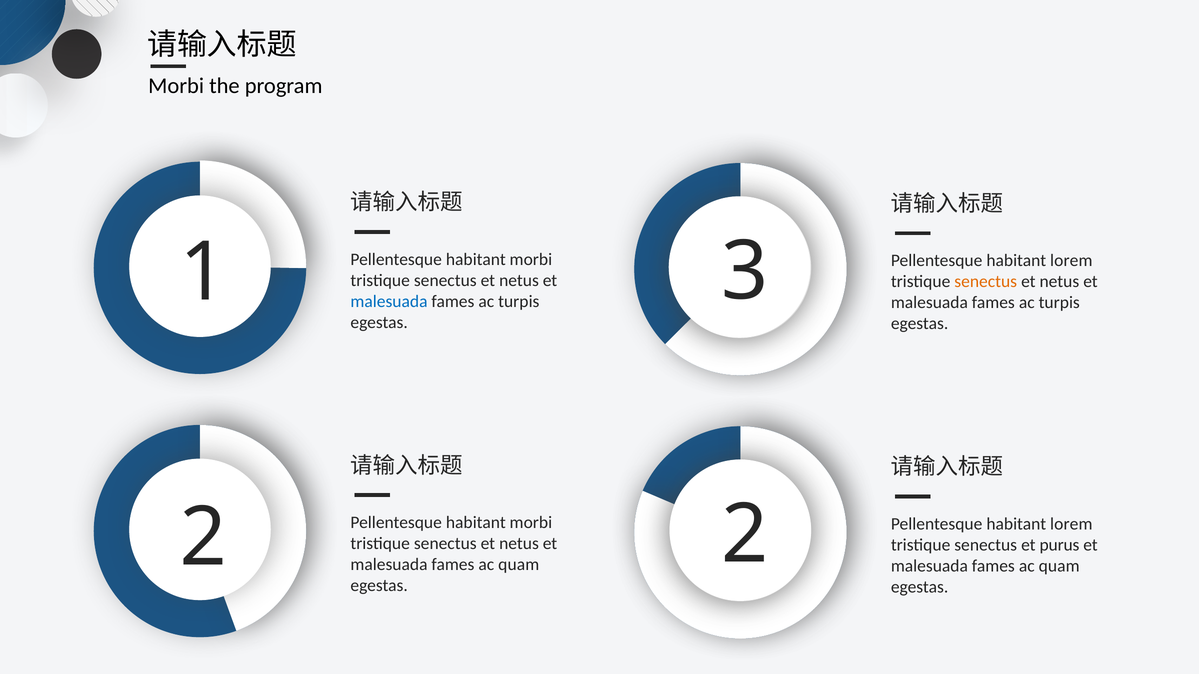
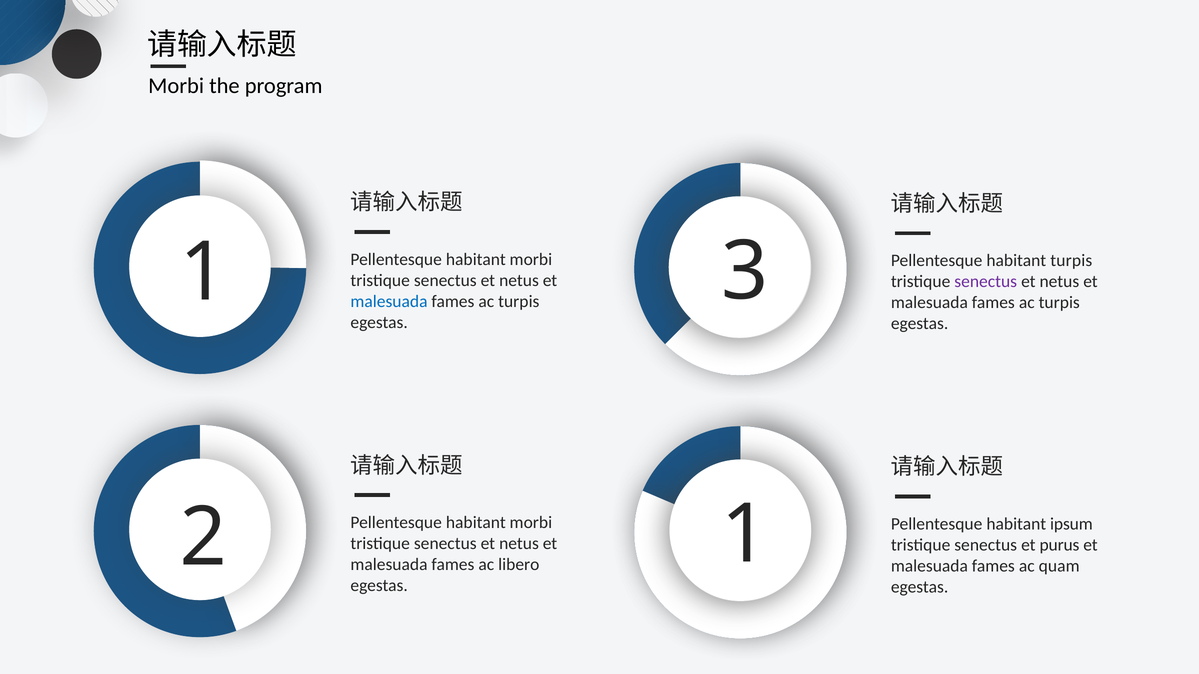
lorem at (1071, 261): lorem -> turpis
senectus at (986, 282) colour: orange -> purple
2 2: 2 -> 1
lorem at (1071, 524): lorem -> ipsum
quam at (519, 565): quam -> libero
